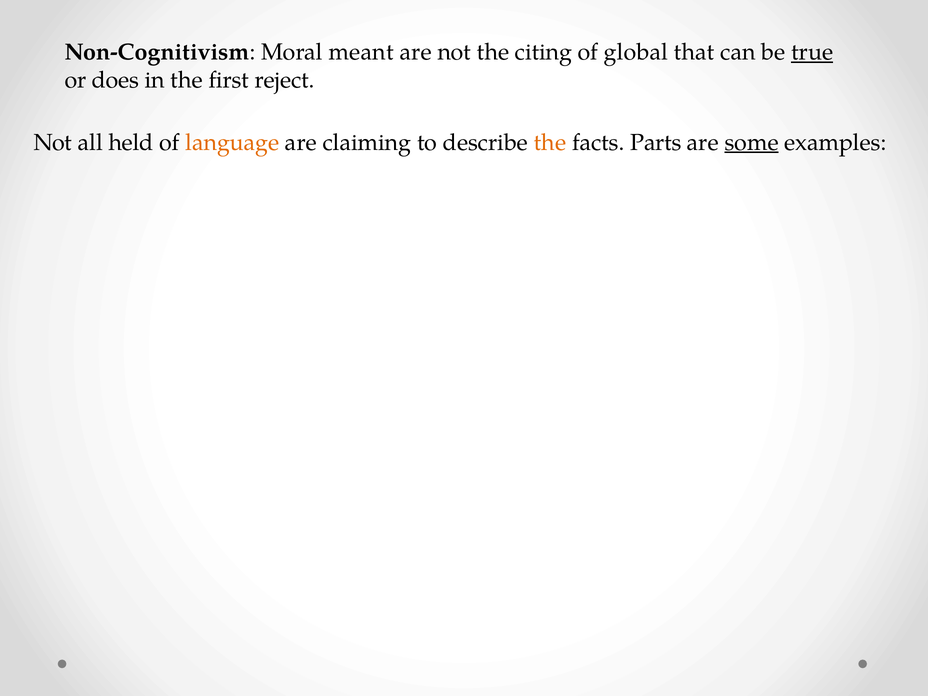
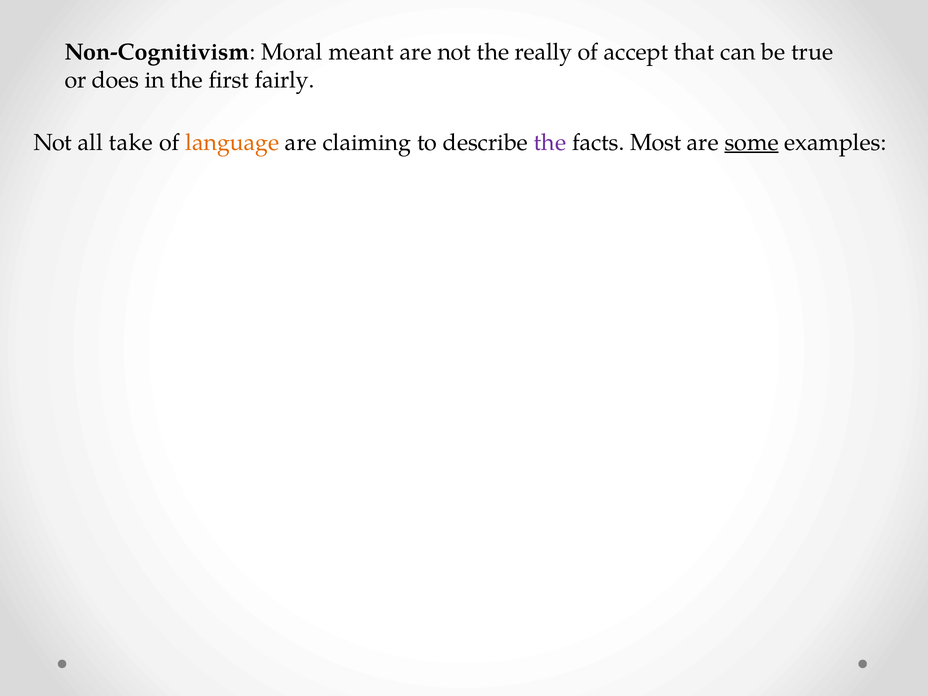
citing: citing -> really
global: global -> accept
true underline: present -> none
reject: reject -> fairly
held: held -> take
the at (550, 142) colour: orange -> purple
Parts: Parts -> Most
